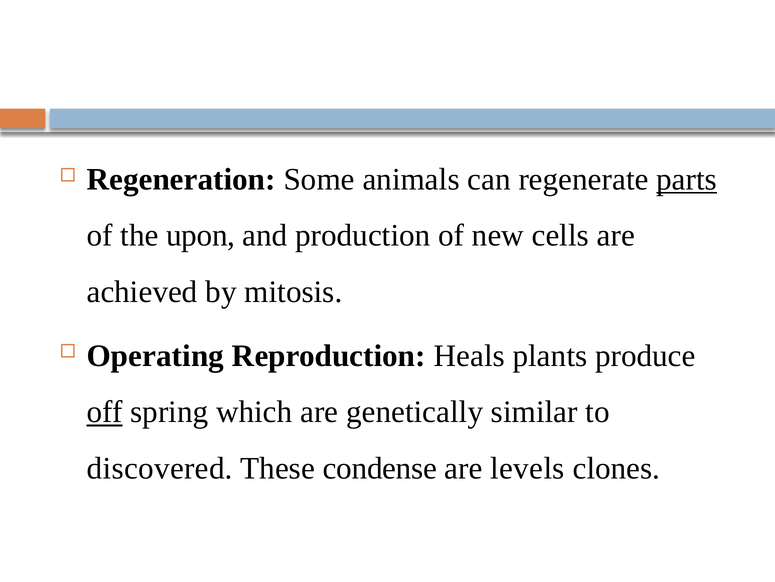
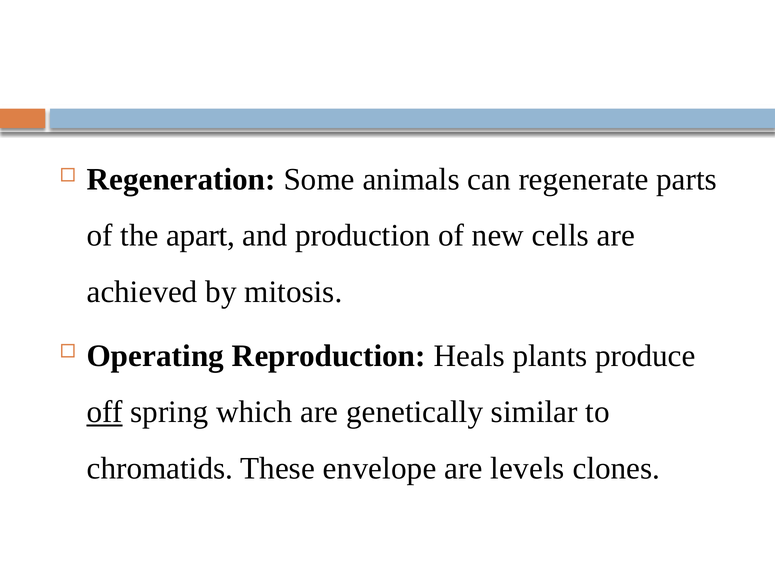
parts underline: present -> none
upon: upon -> apart
discovered: discovered -> chromatids
condense: condense -> envelope
